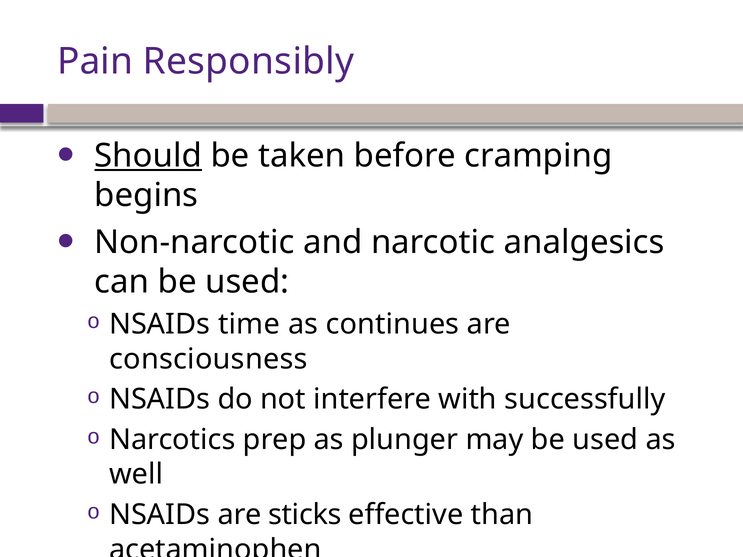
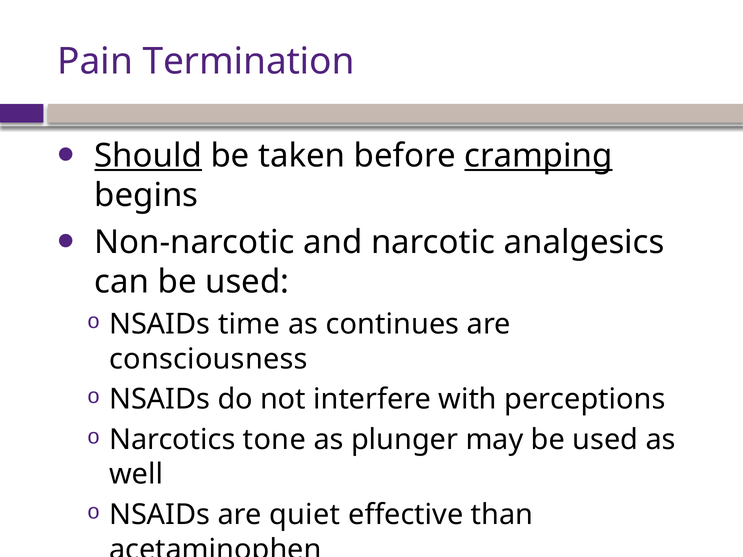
Responsibly: Responsibly -> Termination
cramping underline: none -> present
successfully: successfully -> perceptions
prep: prep -> tone
sticks: sticks -> quiet
